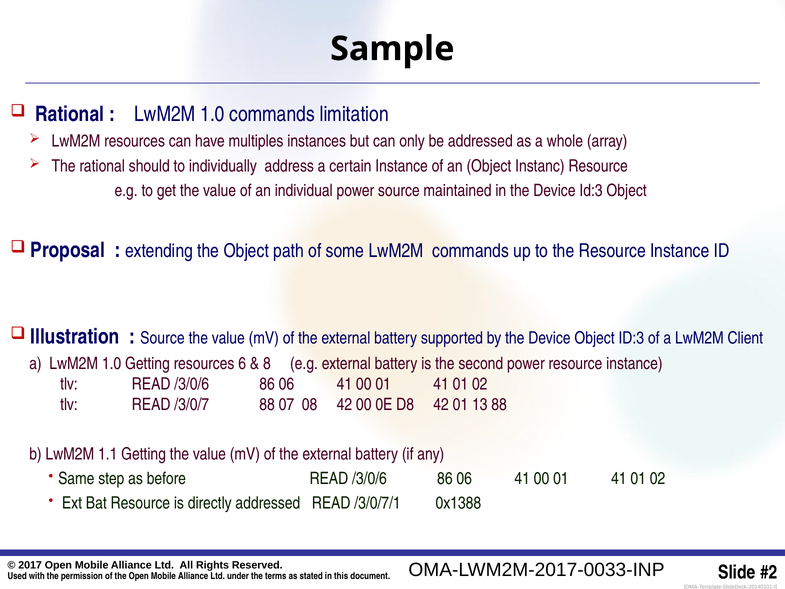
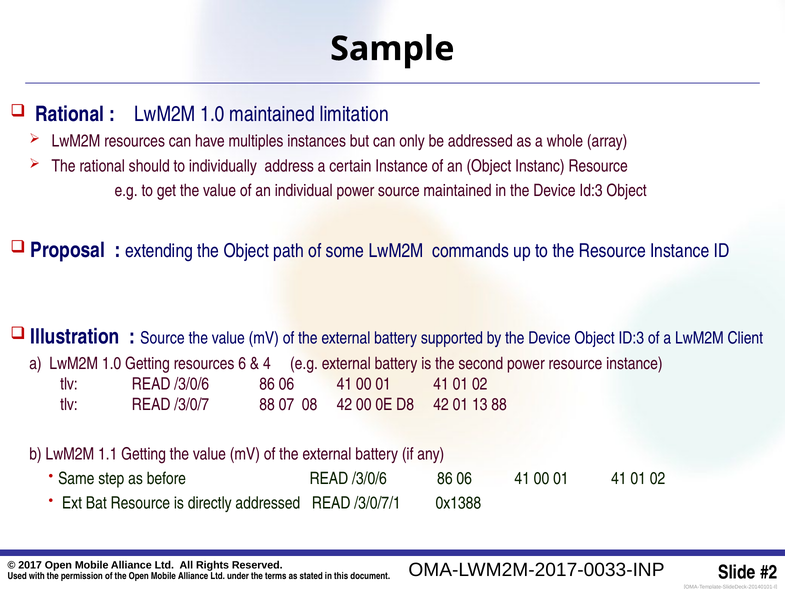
1.0 commands: commands -> maintained
8: 8 -> 4
